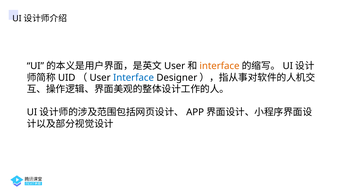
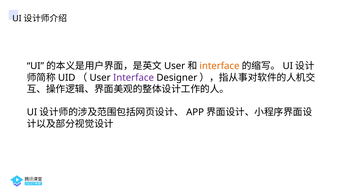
Interface at (134, 77) colour: blue -> purple
